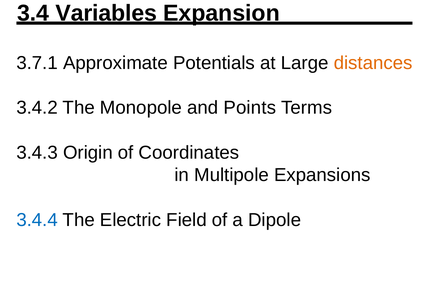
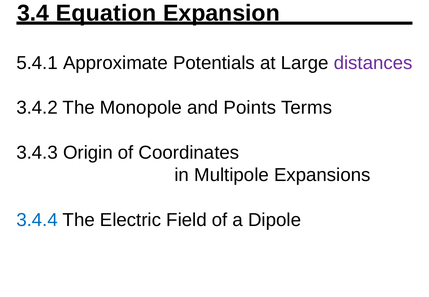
Variables: Variables -> Equation
3.7.1: 3.7.1 -> 5.4.1
distances colour: orange -> purple
